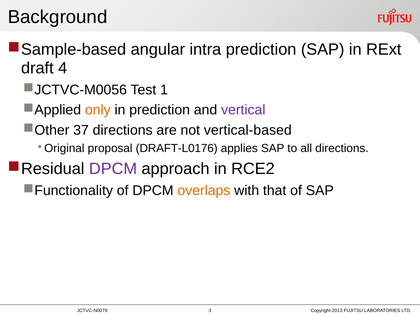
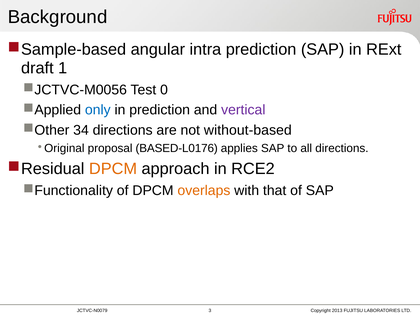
4: 4 -> 1
1: 1 -> 0
only colour: orange -> blue
37: 37 -> 34
vertical-based: vertical-based -> without-based
DRAFT-L0176: DRAFT-L0176 -> BASED-L0176
DPCM at (113, 169) colour: purple -> orange
